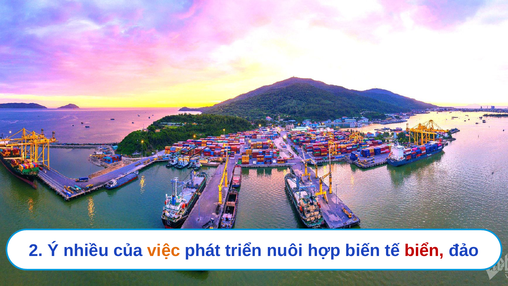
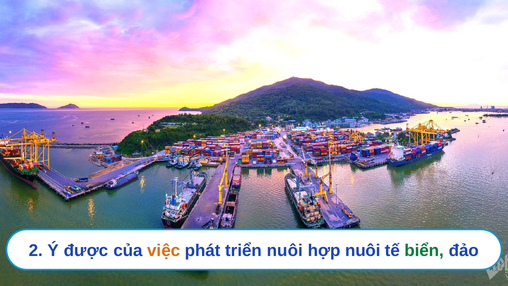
nhiều: nhiều -> được
hợp biến: biến -> nuôi
biển colour: red -> green
